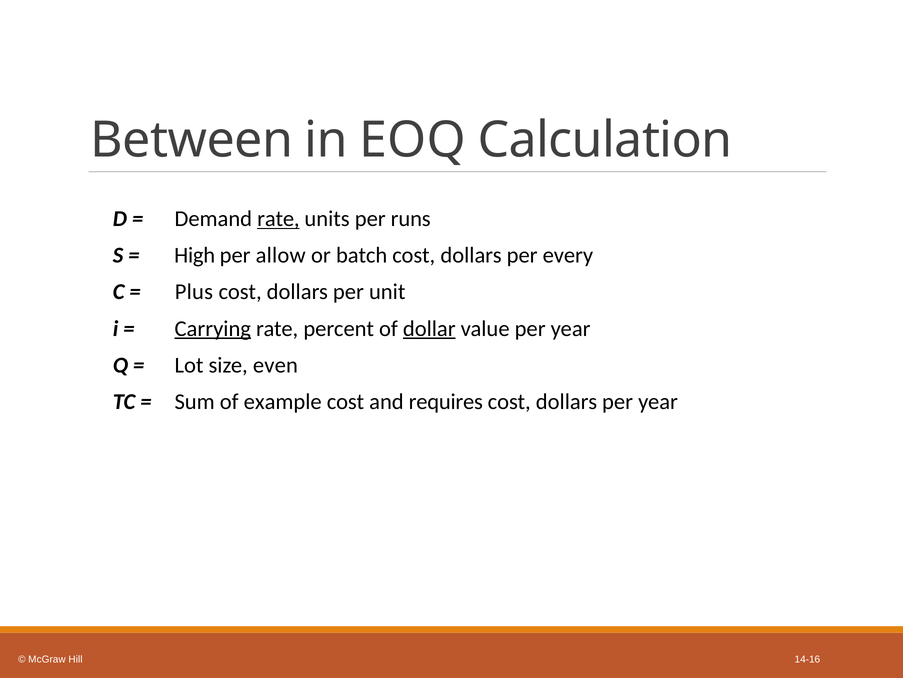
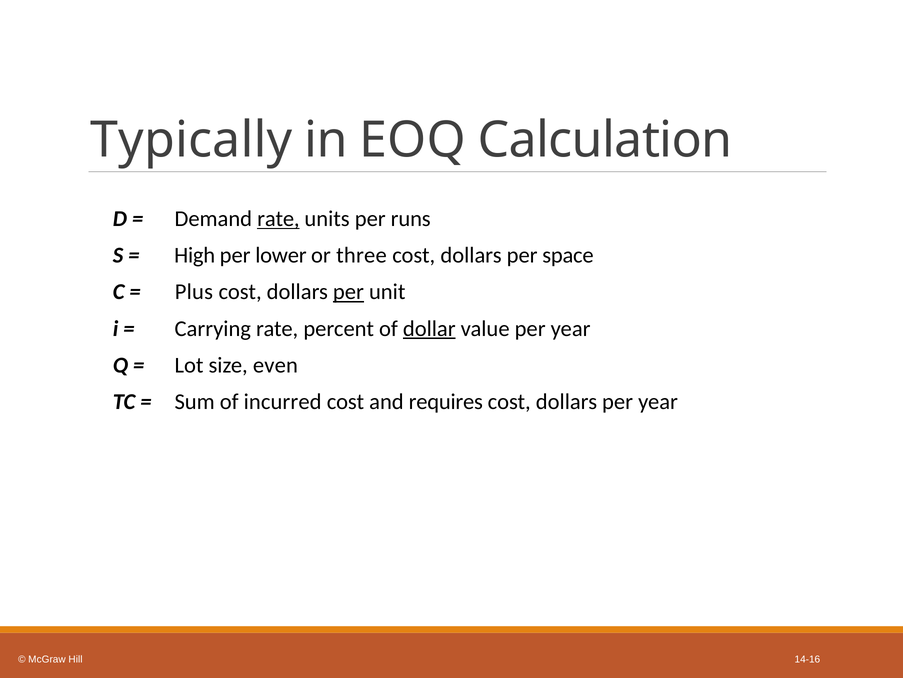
Between: Between -> Typically
allow: allow -> lower
batch: batch -> three
every: every -> space
per at (348, 292) underline: none -> present
Carrying underline: present -> none
example: example -> incurred
